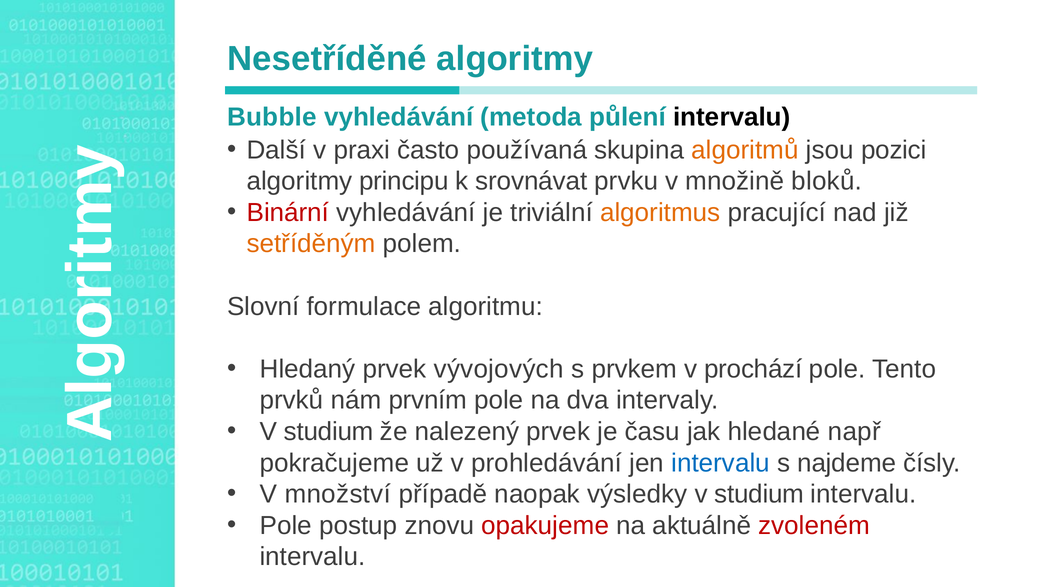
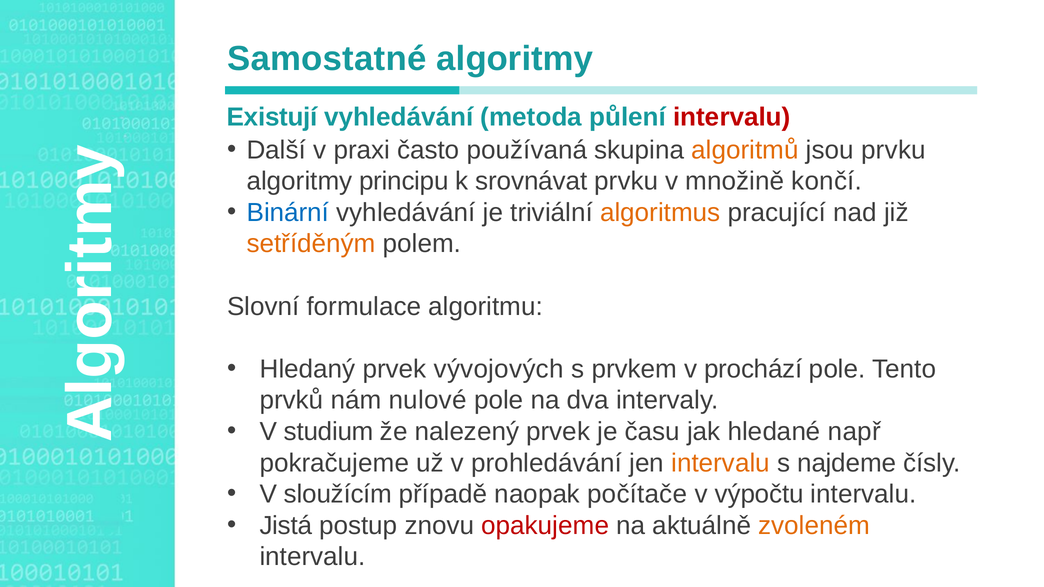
Nesetříděné: Nesetříděné -> Samostatné
Bubble: Bubble -> Existují
intervalu at (732, 117) colour: black -> red
jsou pozici: pozici -> prvku
bloků: bloků -> končí
Binární colour: red -> blue
prvním: prvním -> nulové
intervalu at (721, 463) colour: blue -> orange
množství: množství -> sloužícím
výsledky: výsledky -> počítače
studium at (759, 494): studium -> výpočtu
Pole at (286, 526): Pole -> Jistá
zvoleném colour: red -> orange
